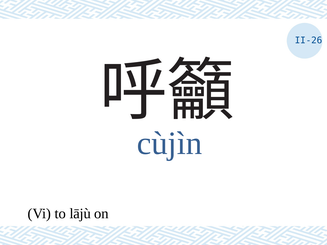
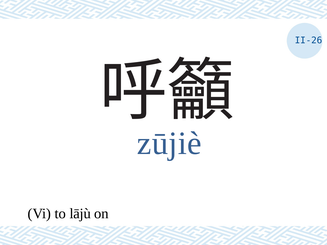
cùjìn: cùjìn -> zūjiè
